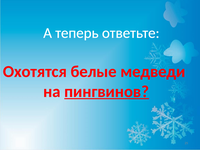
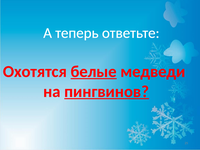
белые underline: none -> present
